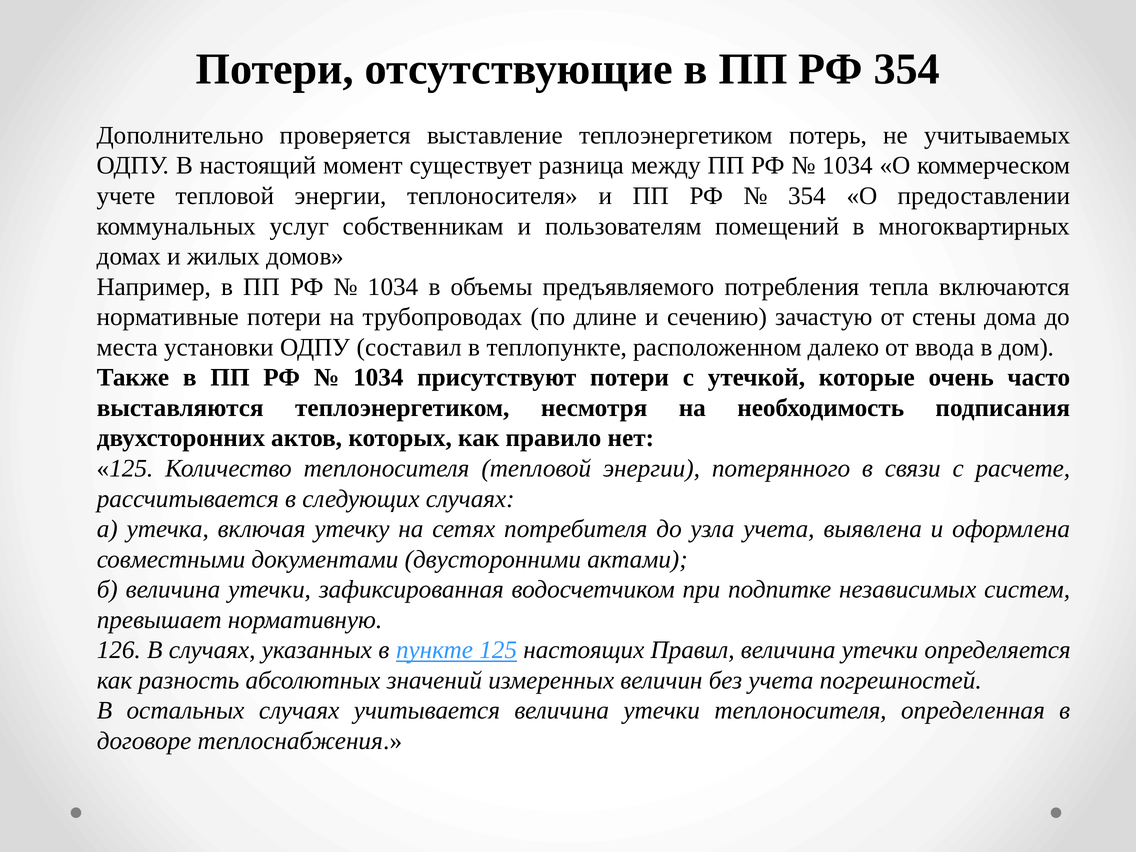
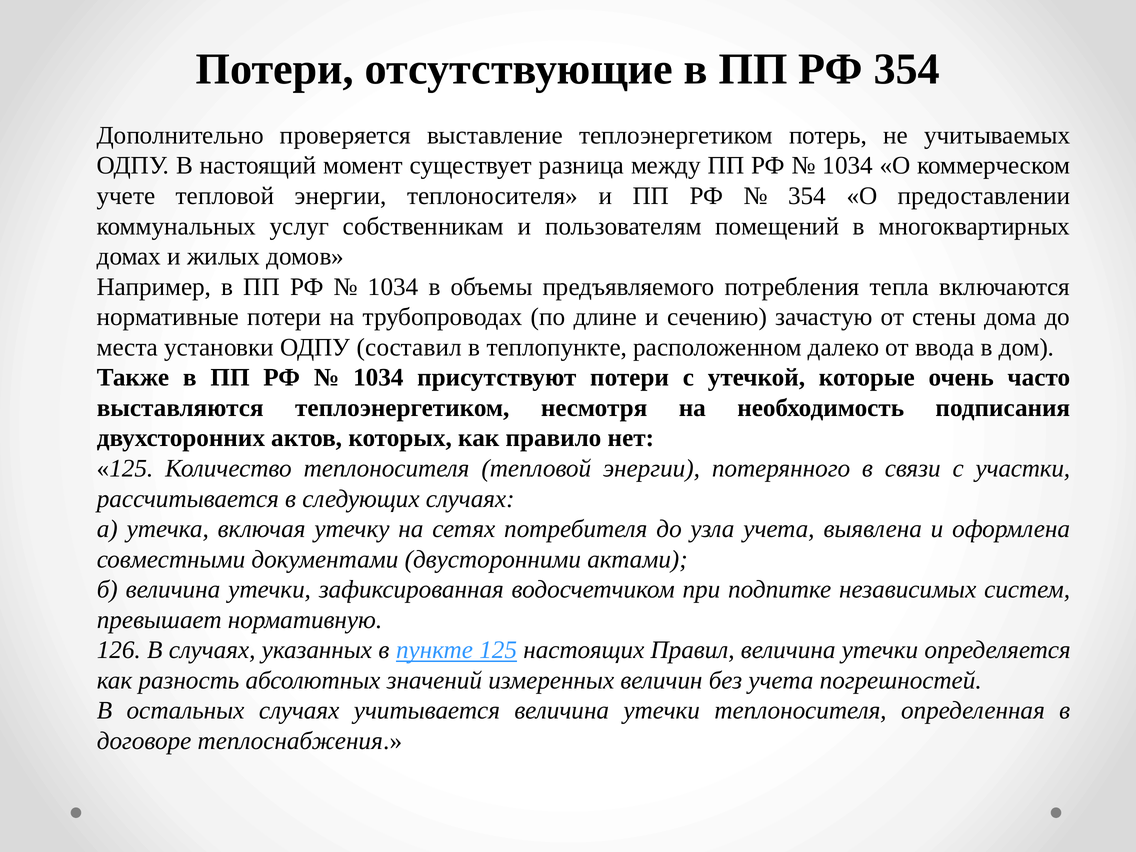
расчете: расчете -> участки
